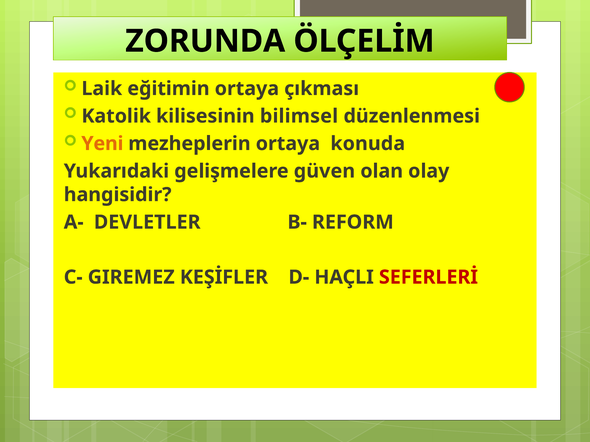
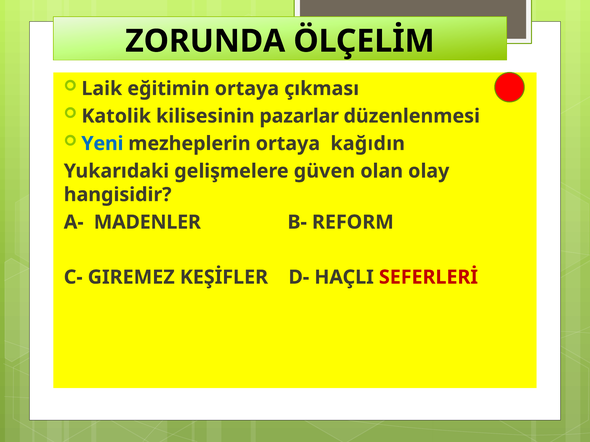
bilimsel: bilimsel -> pazarlar
Yeni colour: orange -> blue
konuda: konuda -> kağıdın
DEVLETLER: DEVLETLER -> MADENLER
